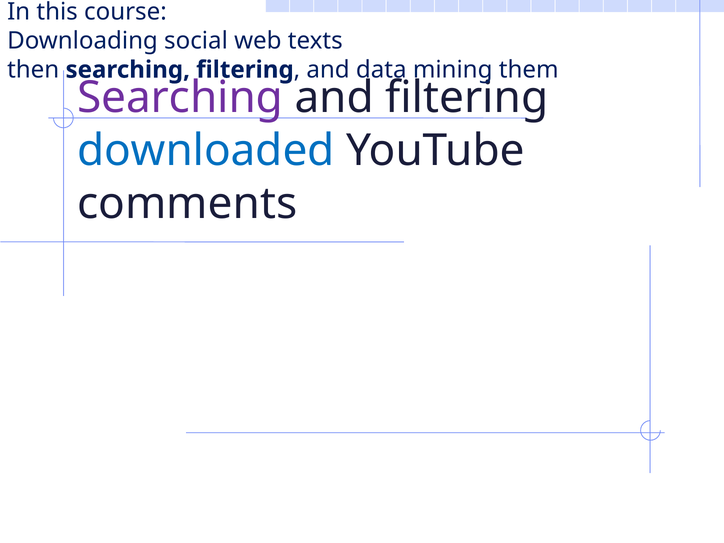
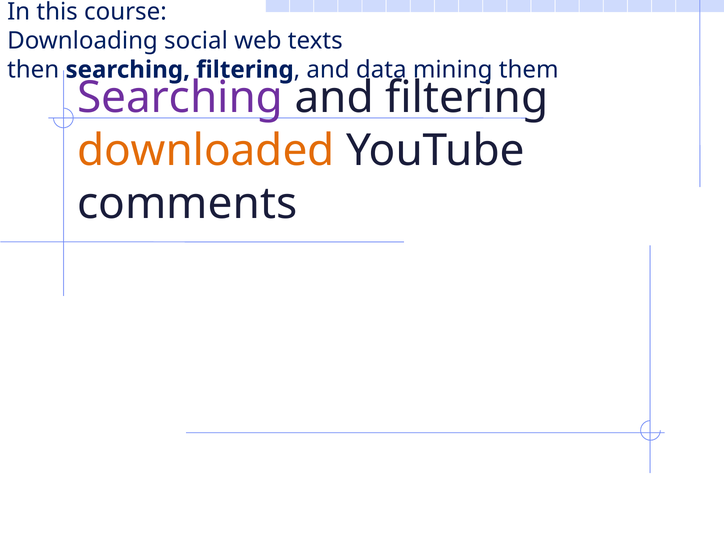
downloaded colour: blue -> orange
